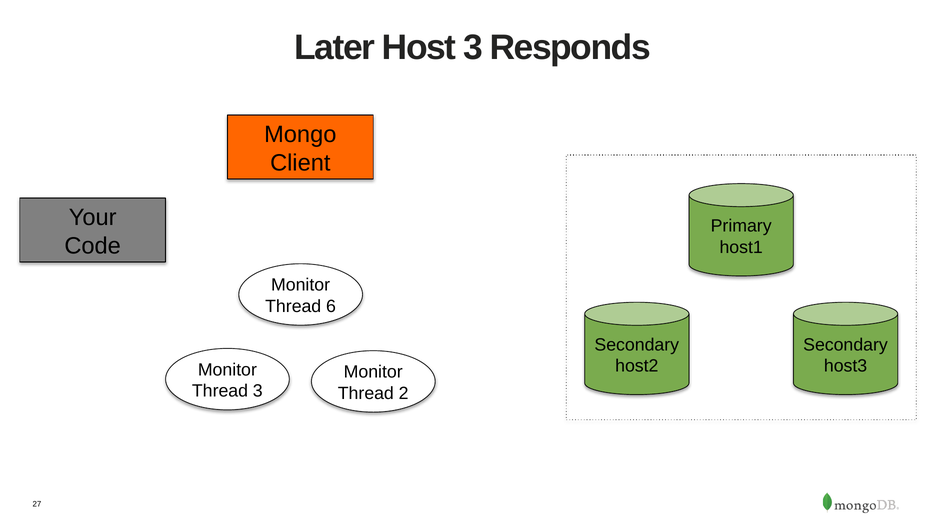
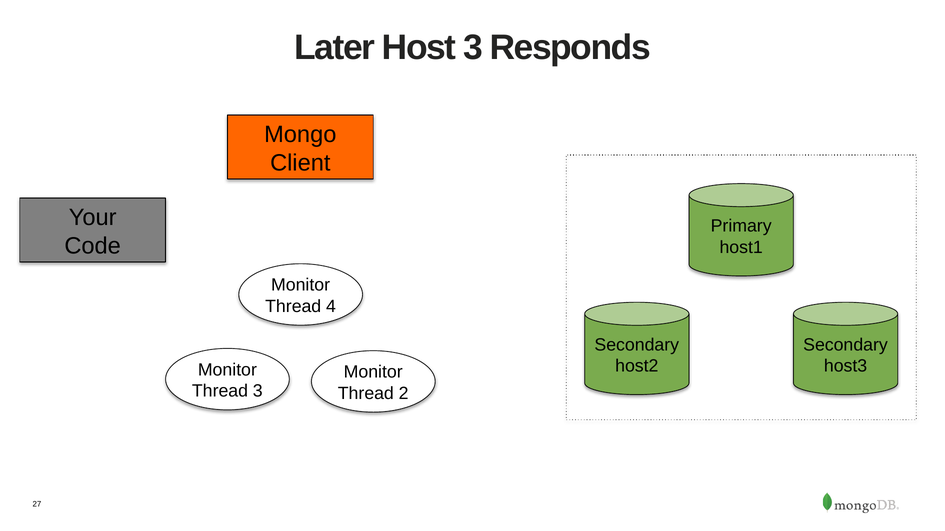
6: 6 -> 4
